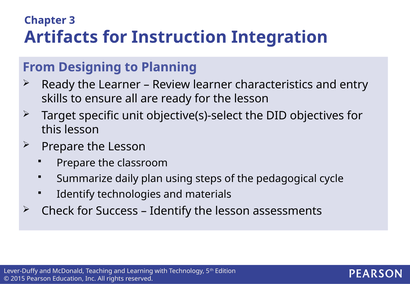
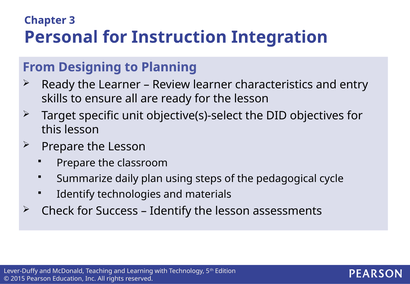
Artifacts: Artifacts -> Personal
